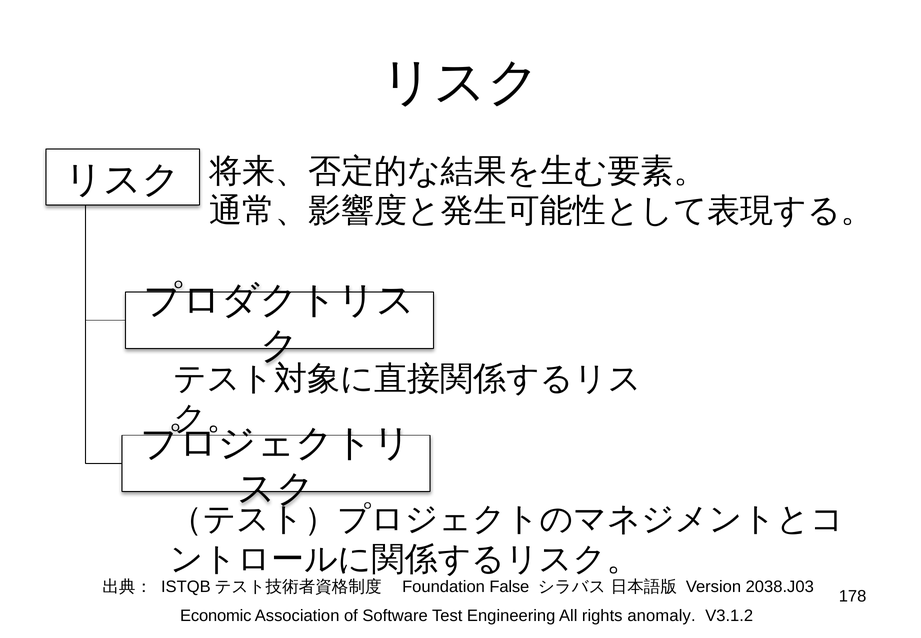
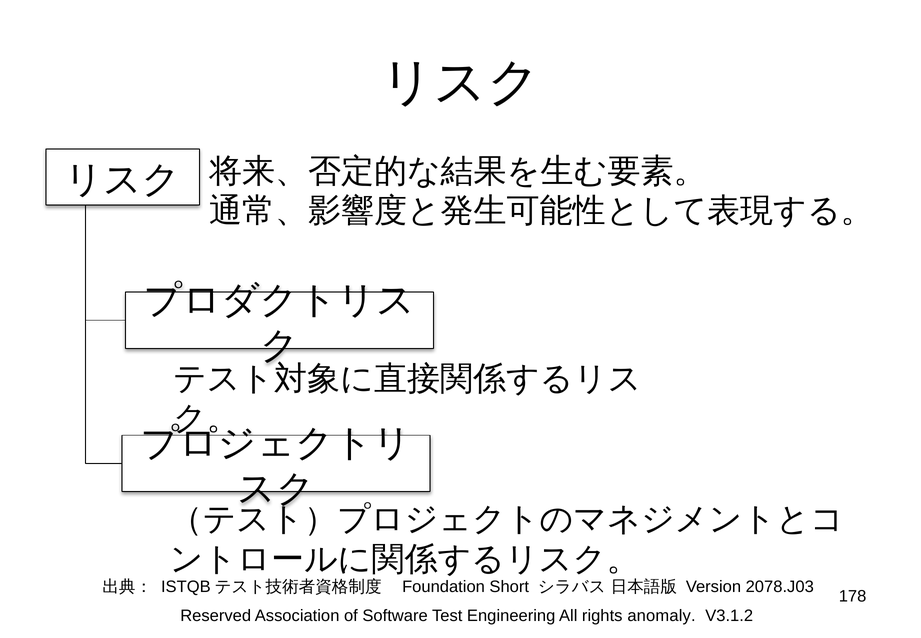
False: False -> Short
2038.J03: 2038.J03 -> 2078.J03
Economic: Economic -> Reserved
